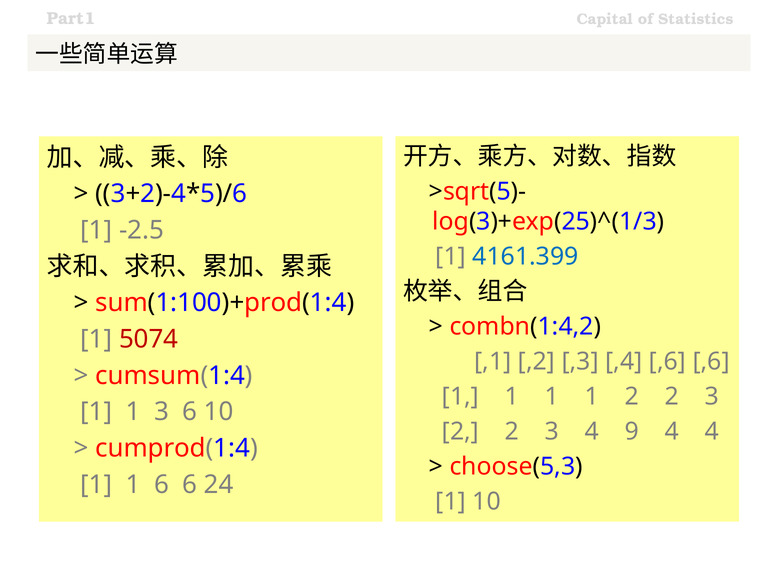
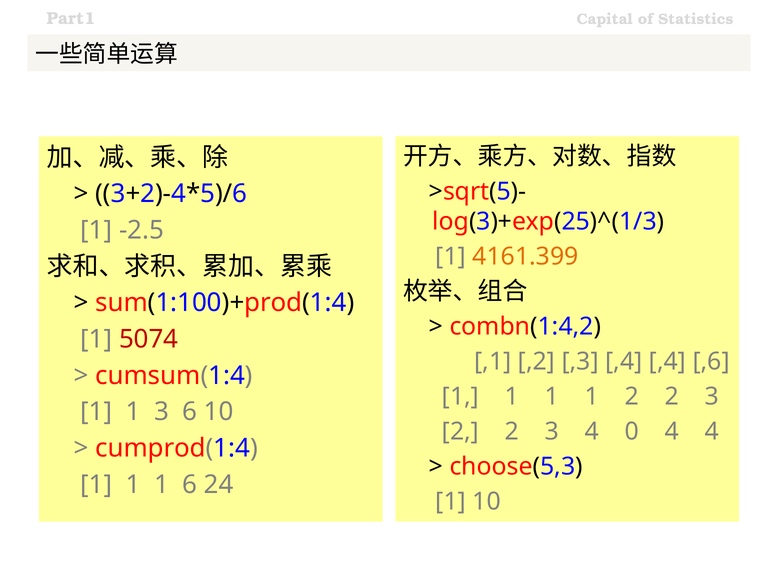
4161.399 colour: blue -> orange
,4 ,6: ,6 -> ,4
9: 9 -> 0
6 at (161, 484): 6 -> 1
